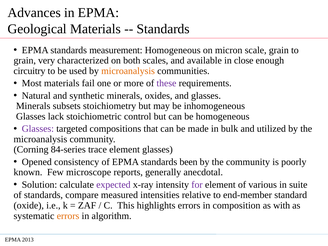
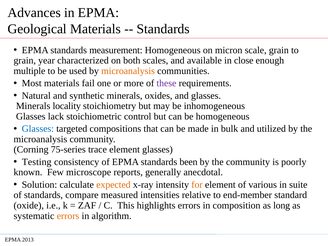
very: very -> year
circuitry: circuitry -> multiple
subsets: subsets -> locality
Glasses at (38, 129) colour: purple -> blue
84-series: 84-series -> 75-series
Opened: Opened -> Testing
expected colour: purple -> orange
for colour: purple -> orange
with: with -> long
